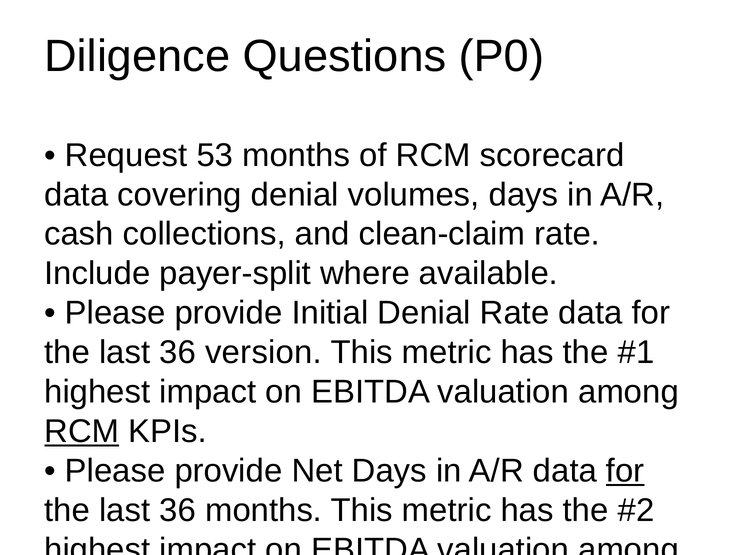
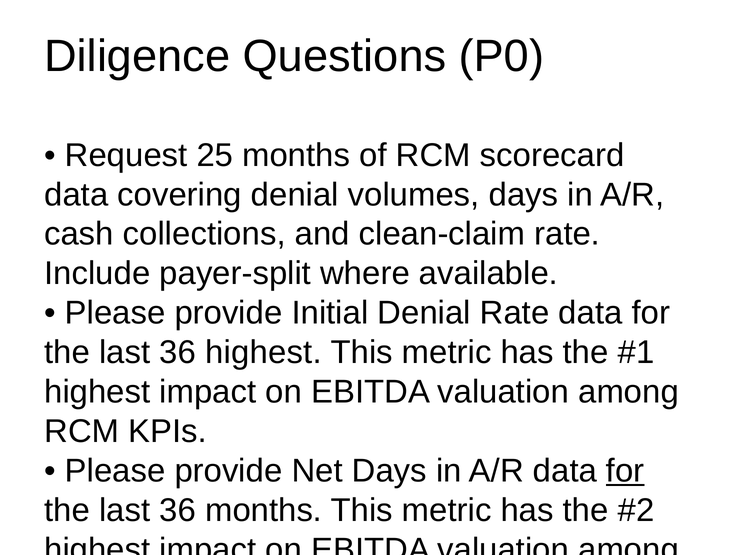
53: 53 -> 25
36 version: version -> highest
RCM at (82, 432) underline: present -> none
